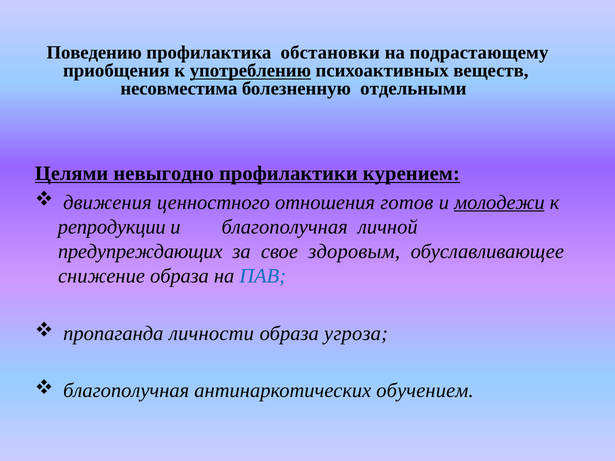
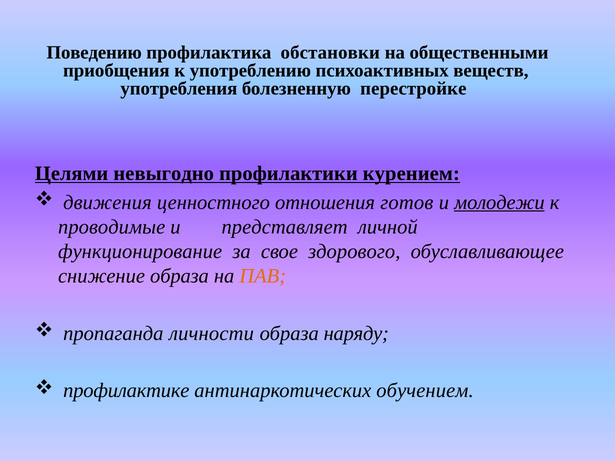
подрастающему: подрастающему -> общественными
употреблению underline: present -> none
несовместима: несовместима -> употребления
отдельными: отдельными -> перестройке
репродукции: репродукции -> проводимые
и благополучная: благополучная -> представляет
предупреждающих: предупреждающих -> функционирование
здоровым: здоровым -> здорового
ПАВ colour: blue -> orange
угроза: угроза -> наряду
благополучная at (126, 391): благополучная -> профилактике
